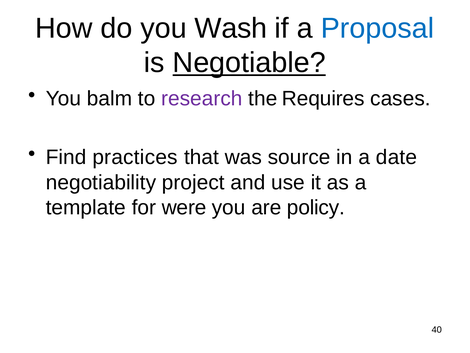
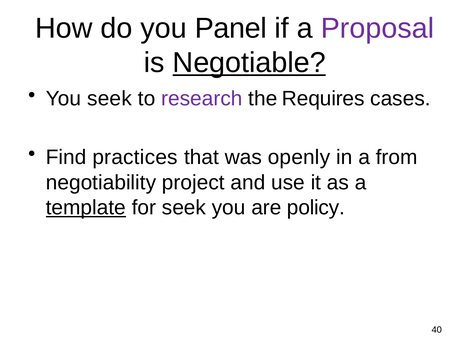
Wash: Wash -> Panel
Proposal colour: blue -> purple
You balm: balm -> seek
source: source -> openly
date: date -> from
template underline: none -> present
for were: were -> seek
